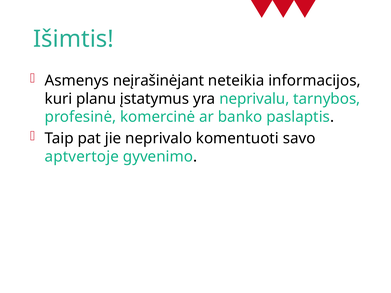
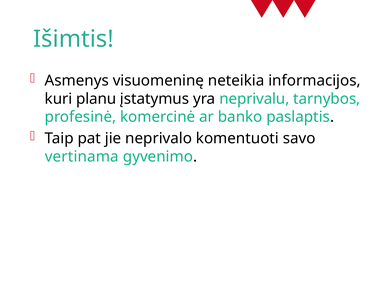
neįrašinėjant: neįrašinėjant -> visuomeninę
aptvertoje: aptvertoje -> vertinama
